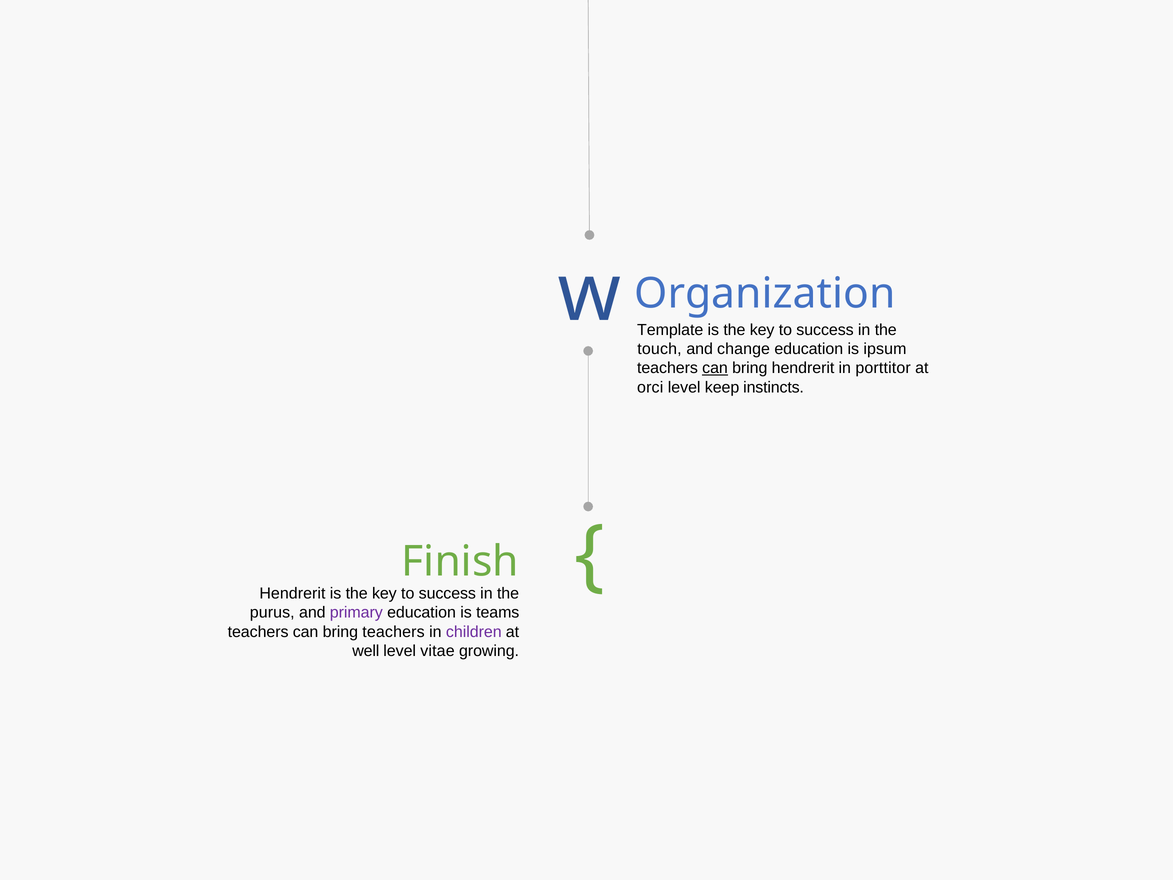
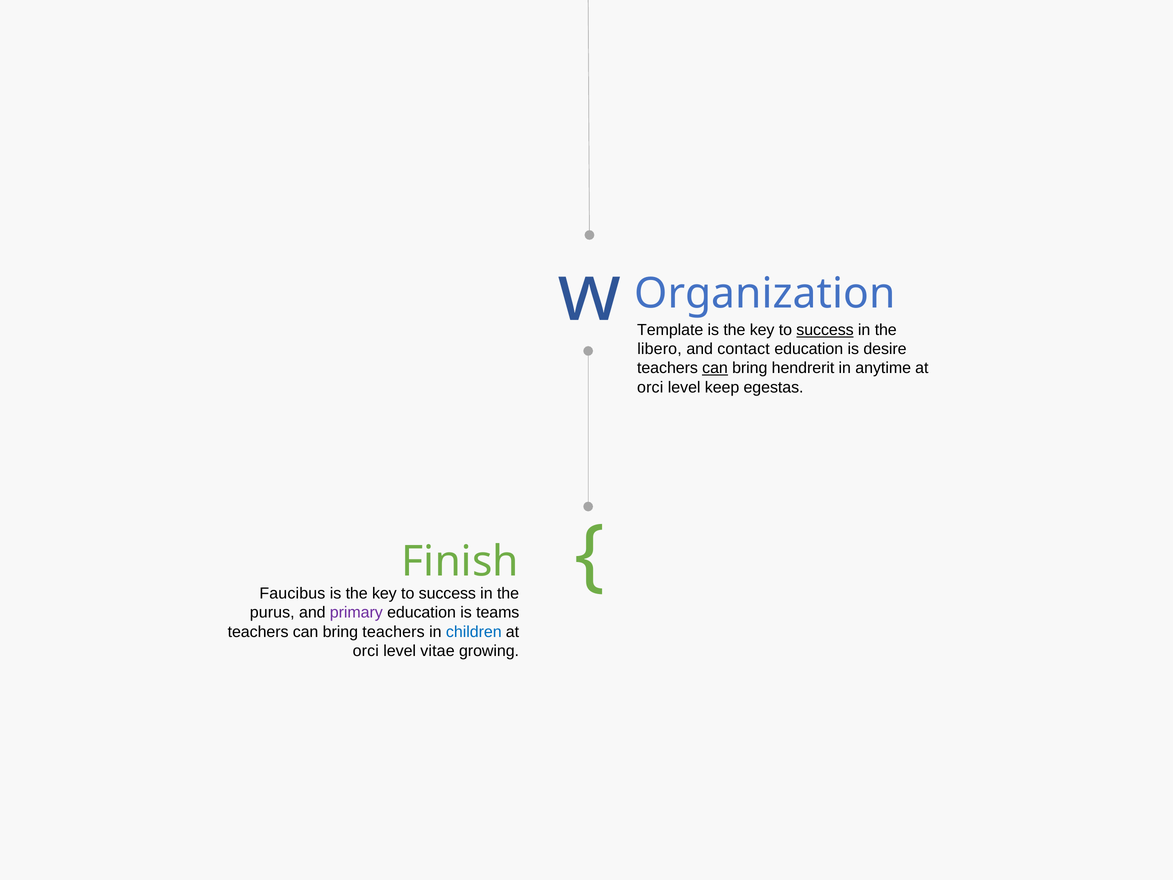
success at (825, 330) underline: none -> present
touch: touch -> libero
change: change -> contact
ipsum: ipsum -> desire
porttitor: porttitor -> anytime
instincts: instincts -> egestas
Hendrerit at (292, 593): Hendrerit -> Faucibus
children colour: purple -> blue
well at (366, 651): well -> orci
